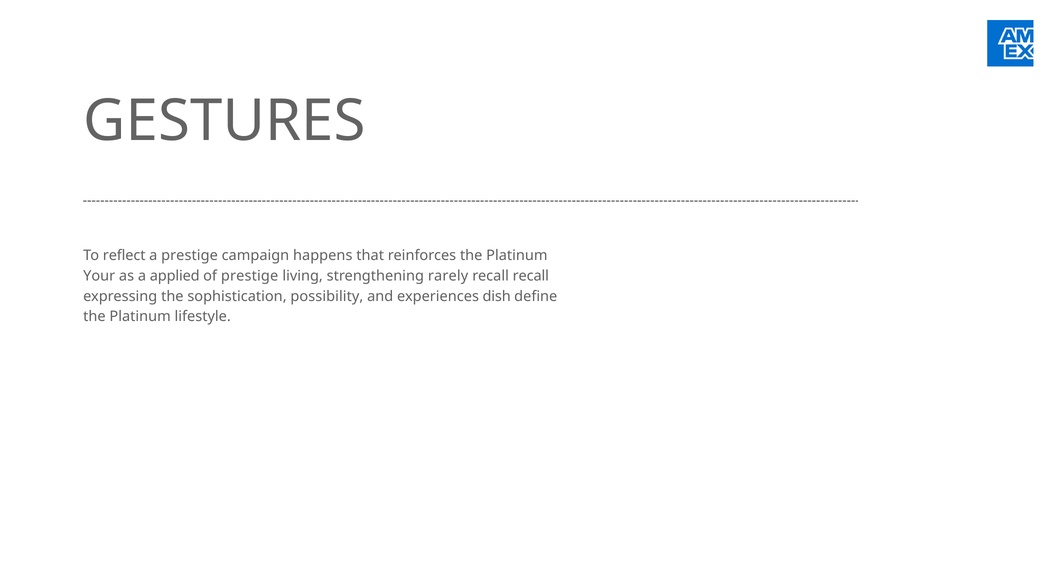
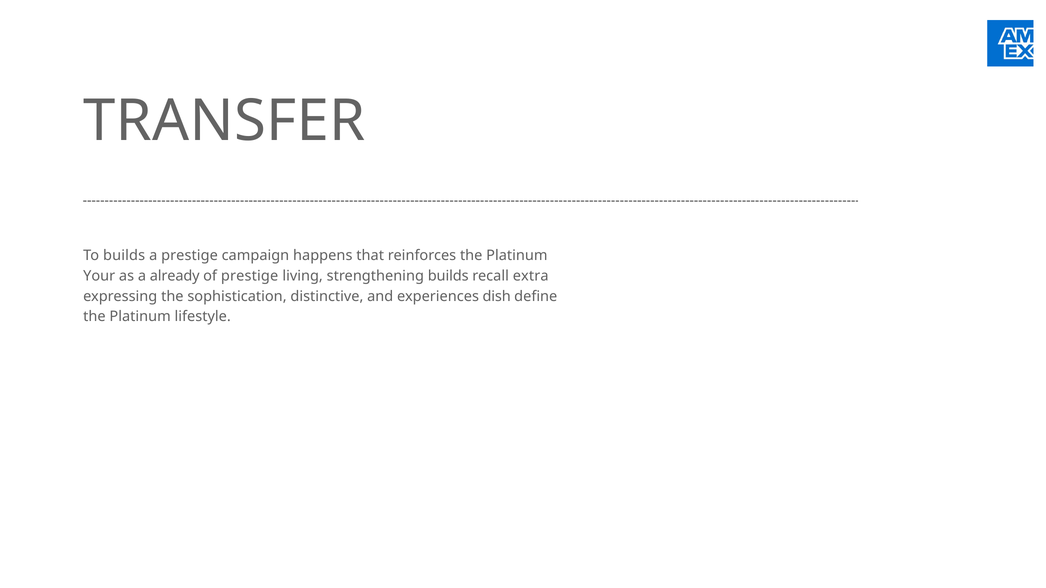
GESTURES: GESTURES -> TRANSFER
To reflect: reflect -> builds
applied: applied -> already
strengthening rarely: rarely -> builds
recall recall: recall -> extra
possibility: possibility -> distinctive
